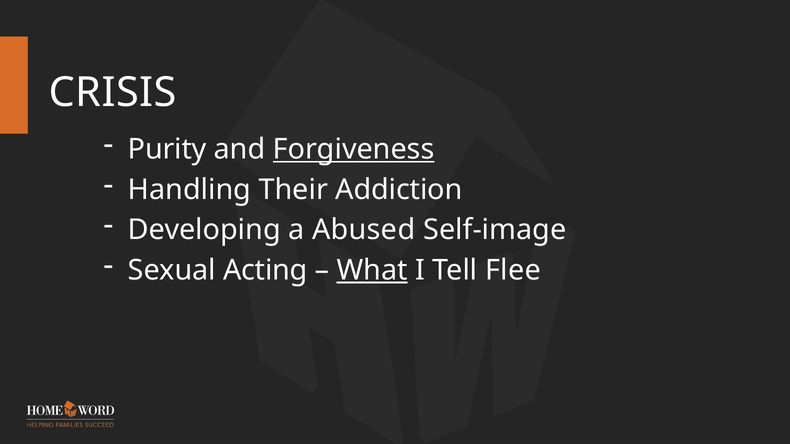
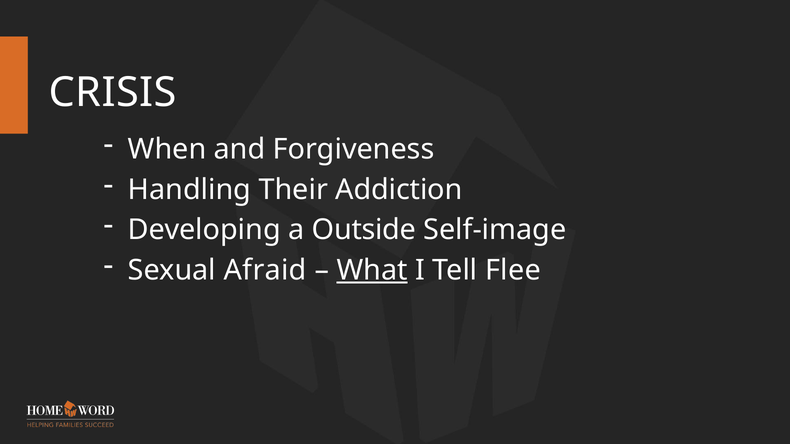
Purity: Purity -> When
Forgiveness underline: present -> none
Abused: Abused -> Outside
Acting: Acting -> Afraid
